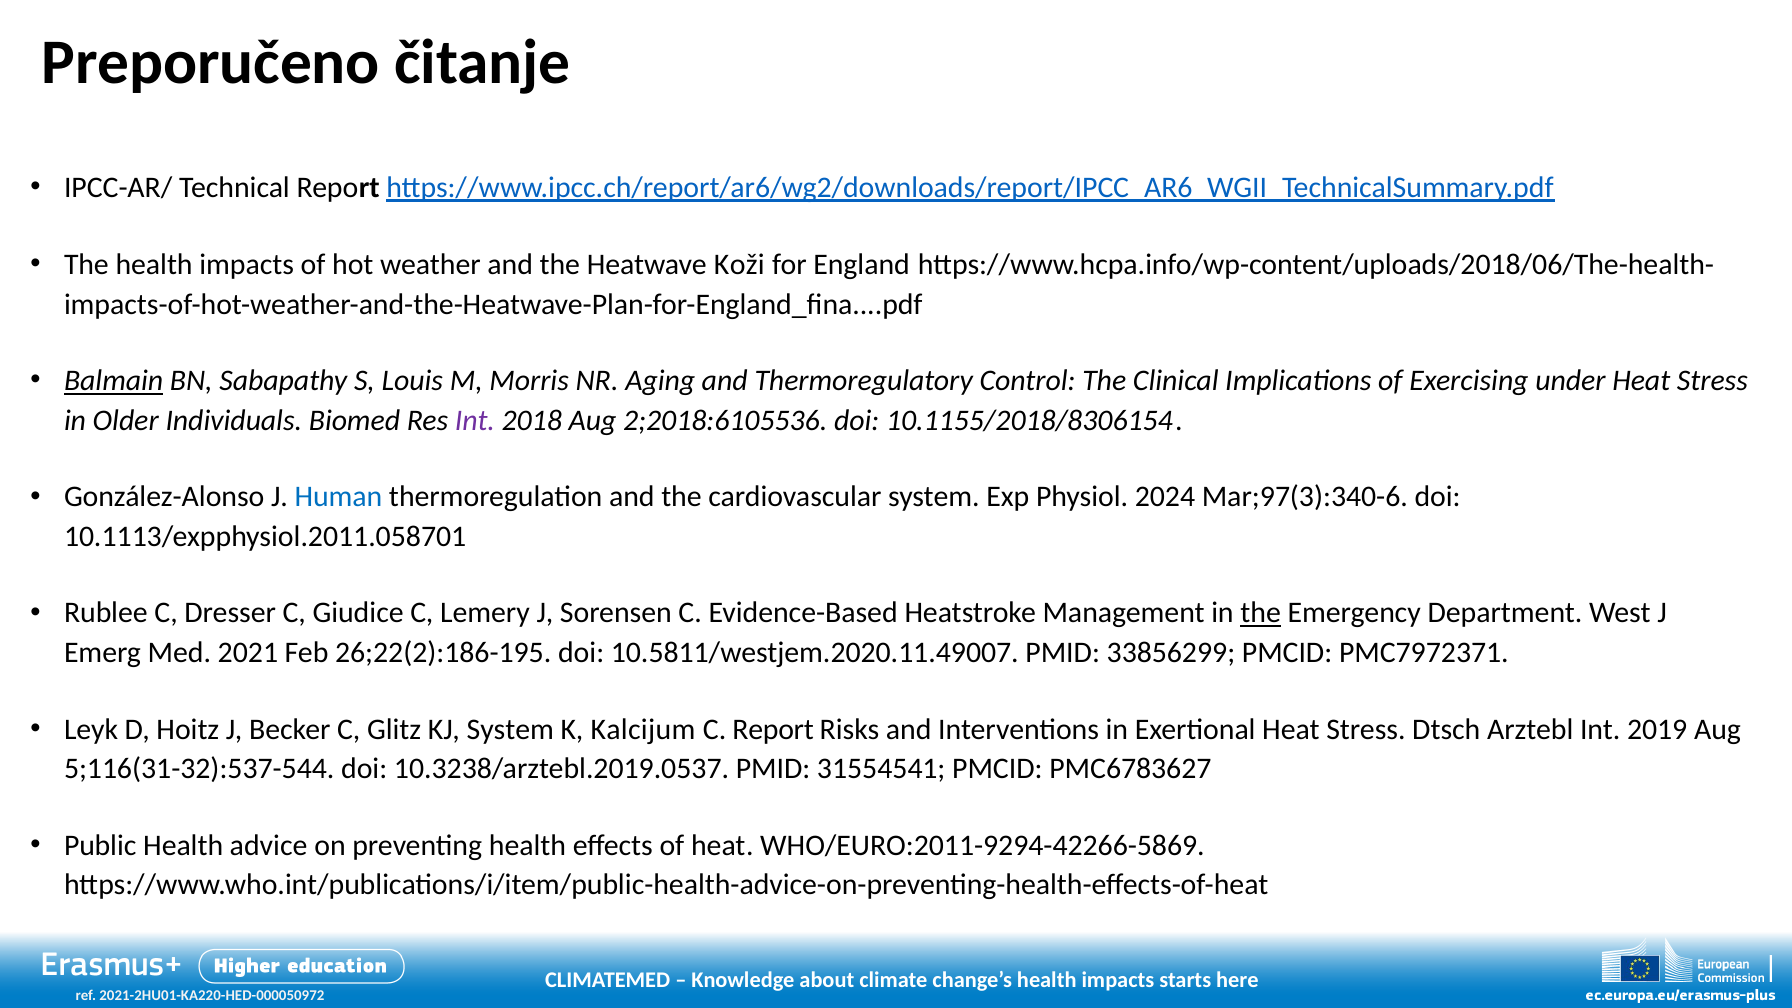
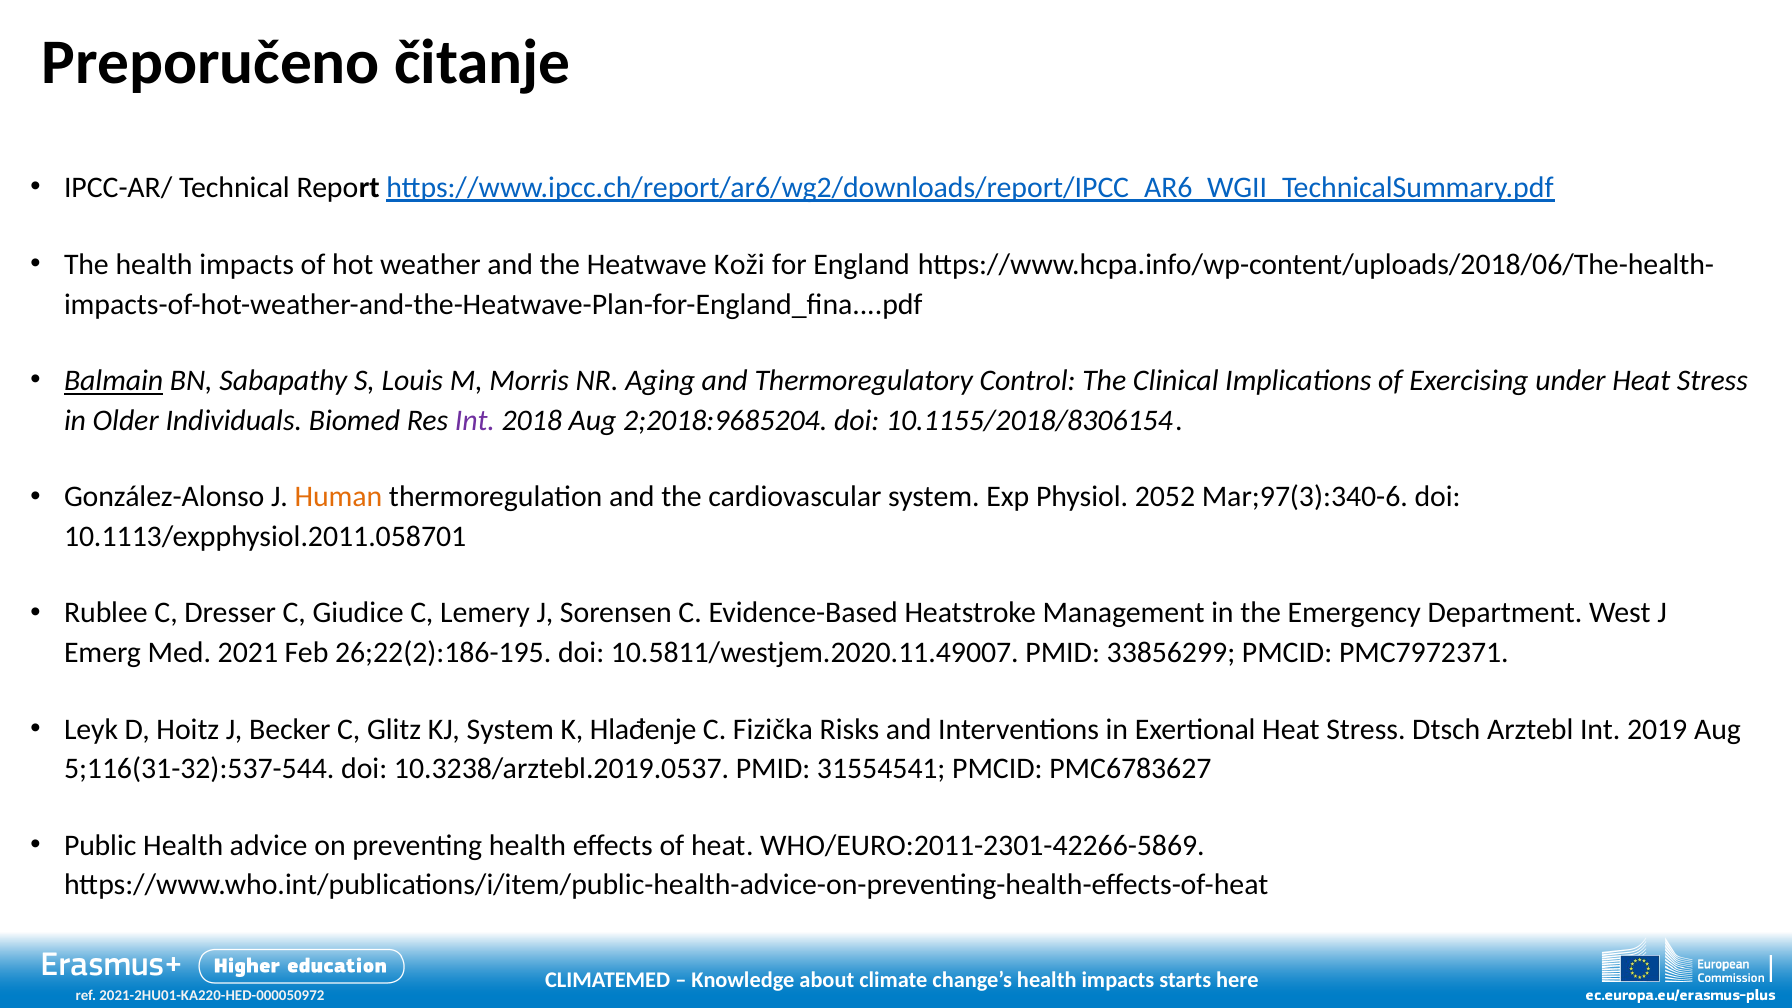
2;2018:6105536: 2;2018:6105536 -> 2;2018:9685204
Human colour: blue -> orange
2024: 2024 -> 2052
the at (1261, 613) underline: present -> none
Kalcijum: Kalcijum -> Hlađenje
C Report: Report -> Fizička
WHO/EURO:2011-9294-42266-5869: WHO/EURO:2011-9294-42266-5869 -> WHO/EURO:2011-2301-42266-5869
